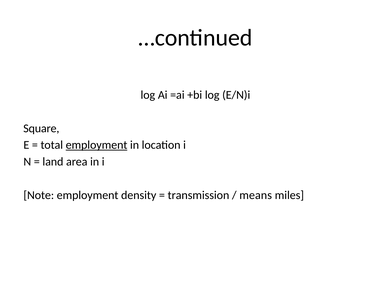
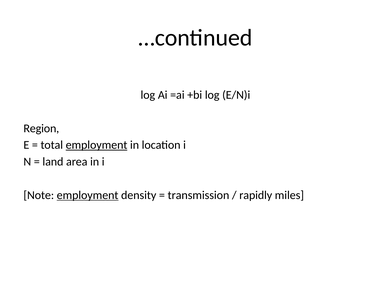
Square: Square -> Region
employment at (88, 195) underline: none -> present
means: means -> rapidly
